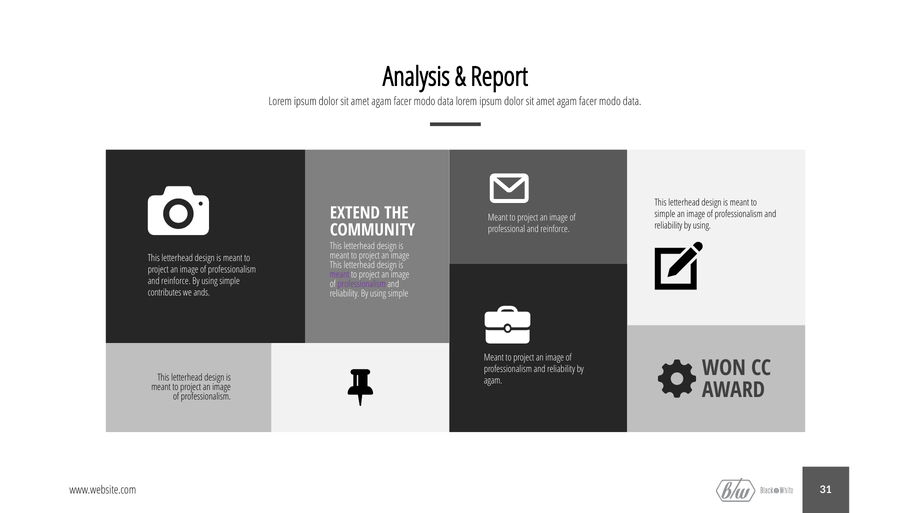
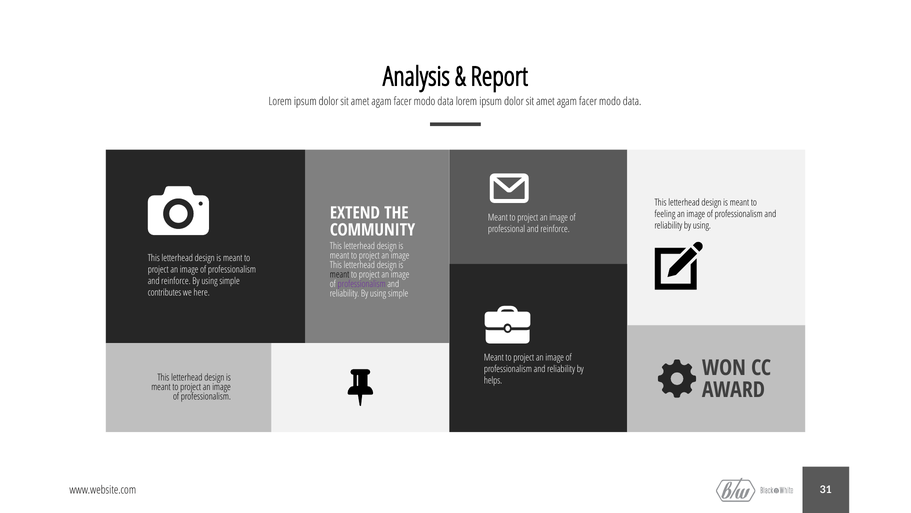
simple at (665, 214): simple -> feeling
meant at (340, 274) colour: purple -> black
ands: ands -> here
agam at (493, 380): agam -> helps
